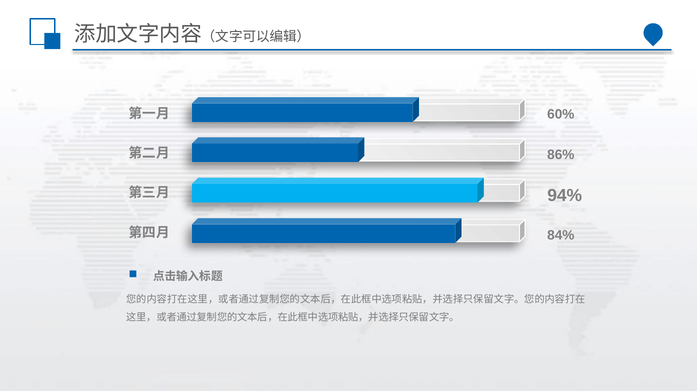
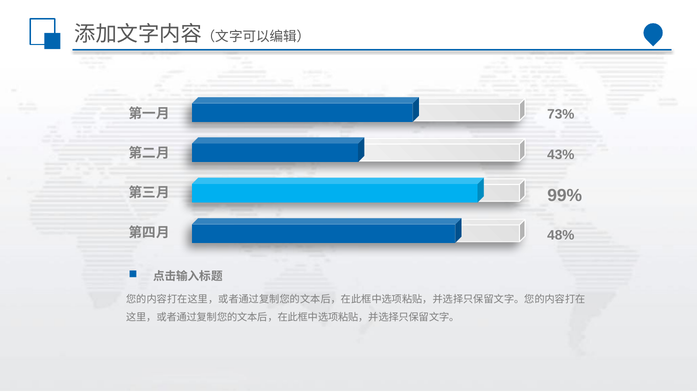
60%: 60% -> 73%
86%: 86% -> 43%
94%: 94% -> 99%
84%: 84% -> 48%
